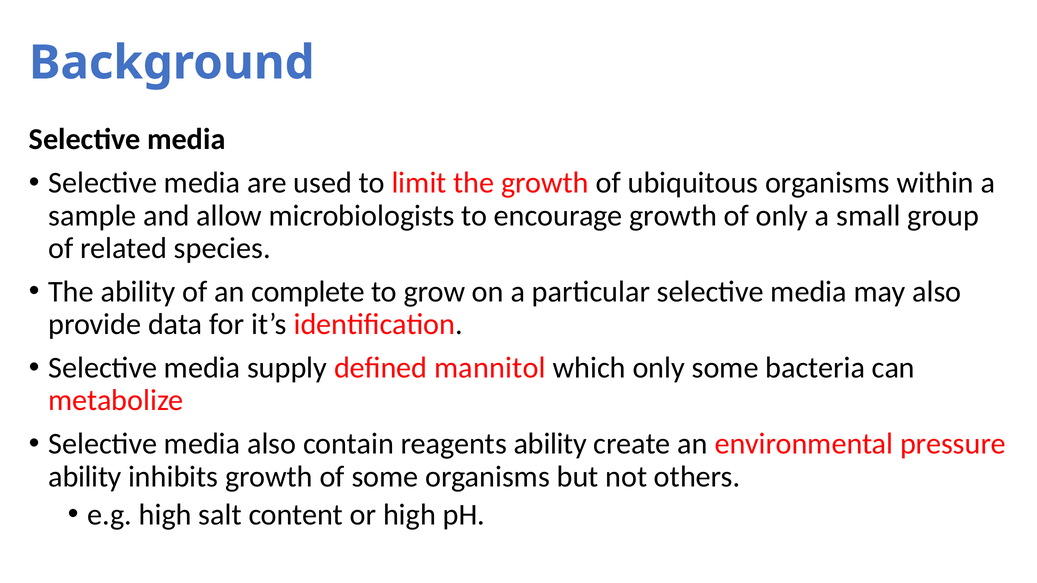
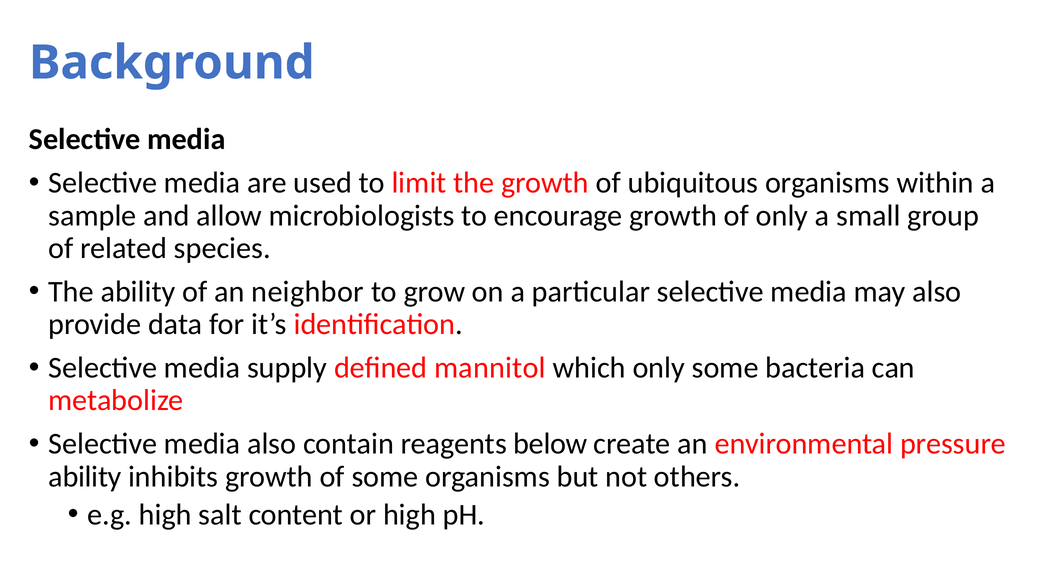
complete: complete -> neighbor
reagents ability: ability -> below
